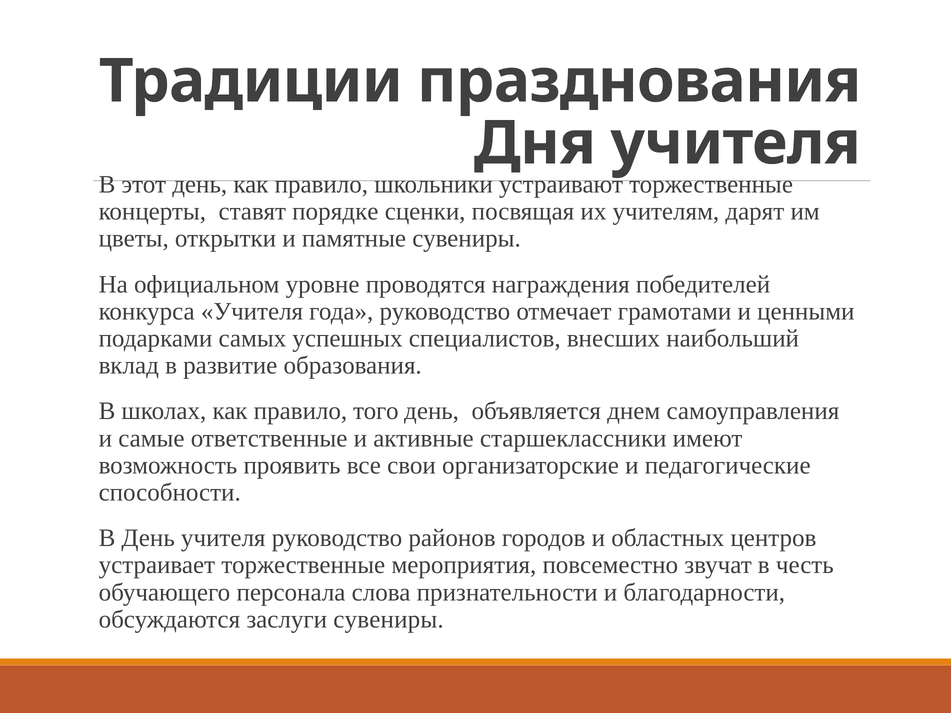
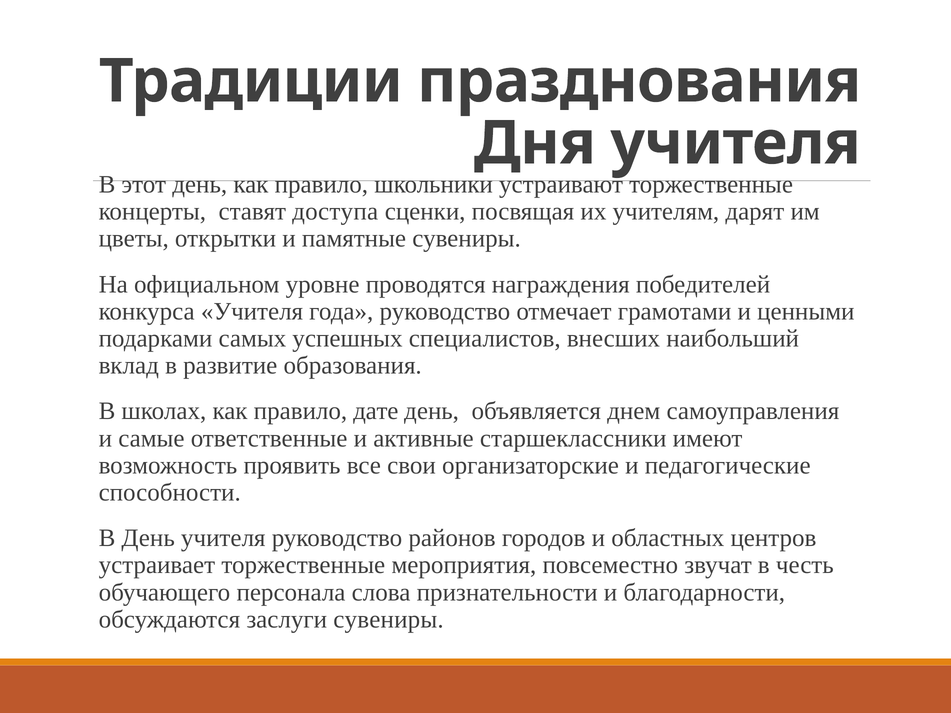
порядке: порядке -> доступа
того: того -> дате
